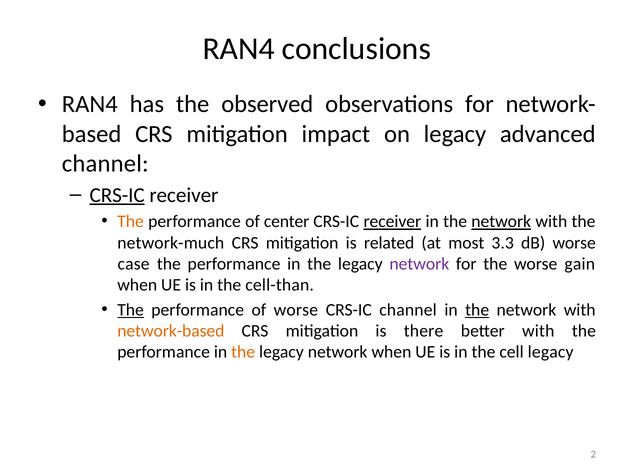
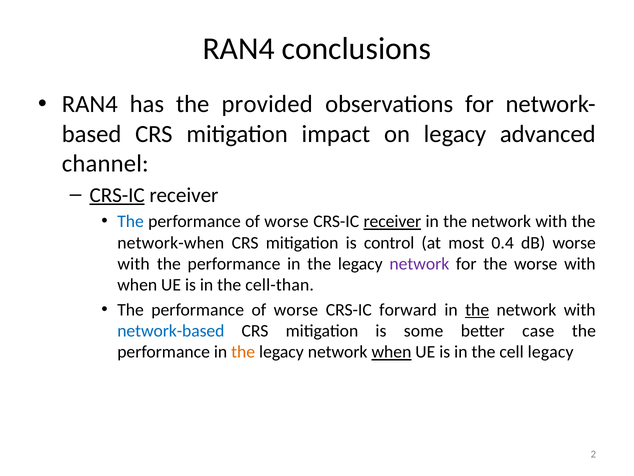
observed: observed -> provided
The at (131, 221) colour: orange -> blue
center at (287, 221): center -> worse
network at (501, 221) underline: present -> none
network-much: network-much -> network-when
related: related -> control
3.3: 3.3 -> 0.4
case at (134, 264): case -> with
the worse gain: gain -> with
The at (131, 310) underline: present -> none
CRS-IC channel: channel -> forward
network-based colour: orange -> blue
there: there -> some
better with: with -> case
when at (391, 352) underline: none -> present
